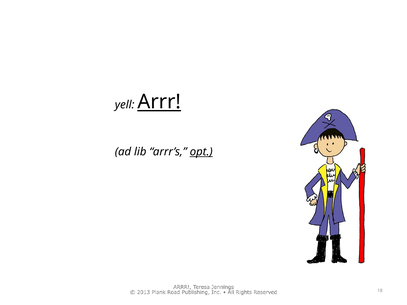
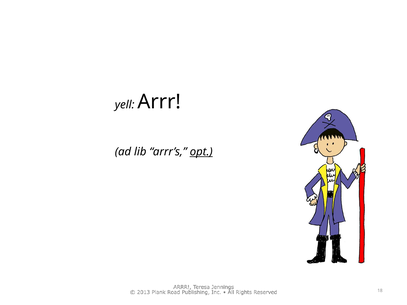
Arrr underline: present -> none
